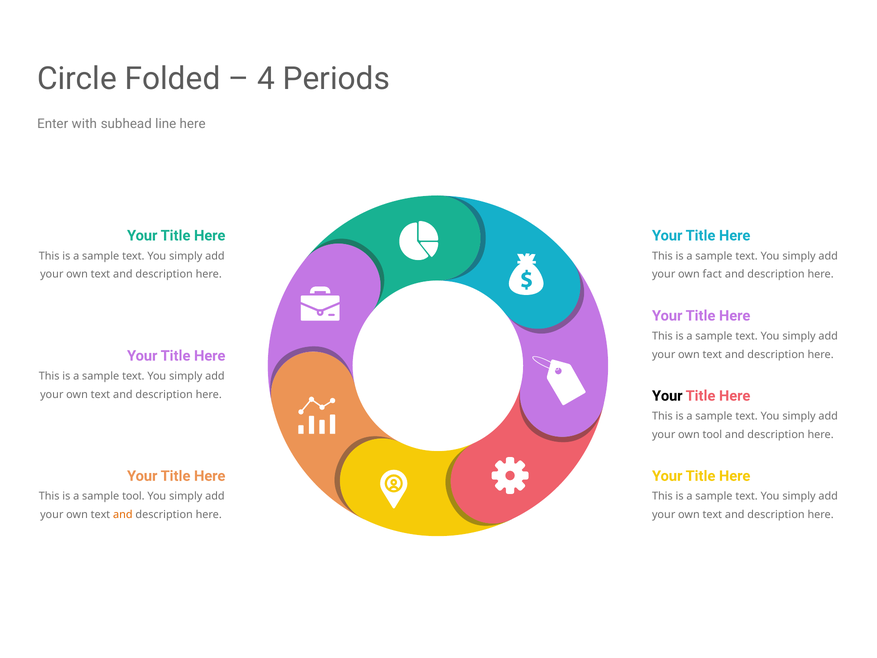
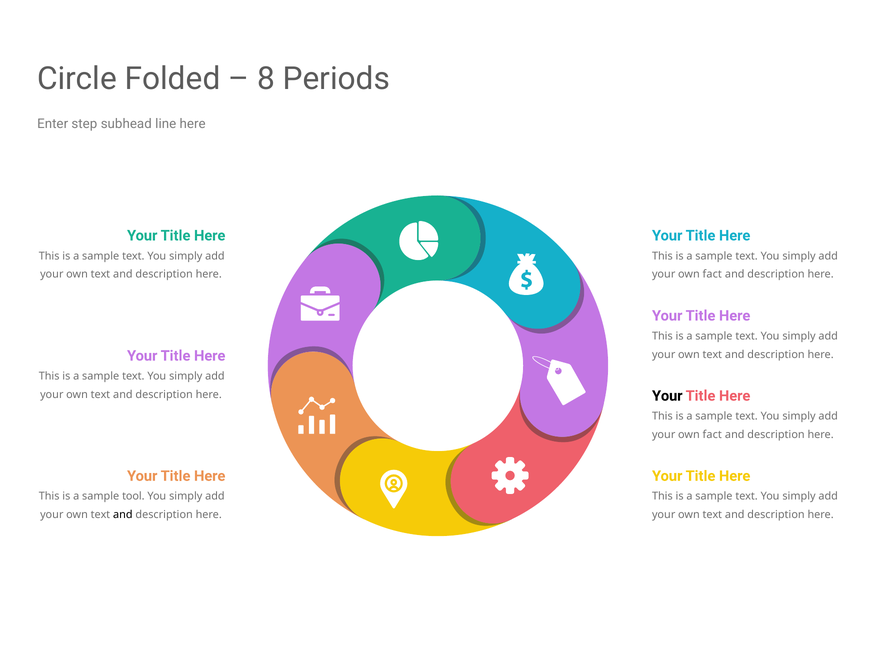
4: 4 -> 8
with: with -> step
tool at (712, 435): tool -> fact
and at (123, 515) colour: orange -> black
